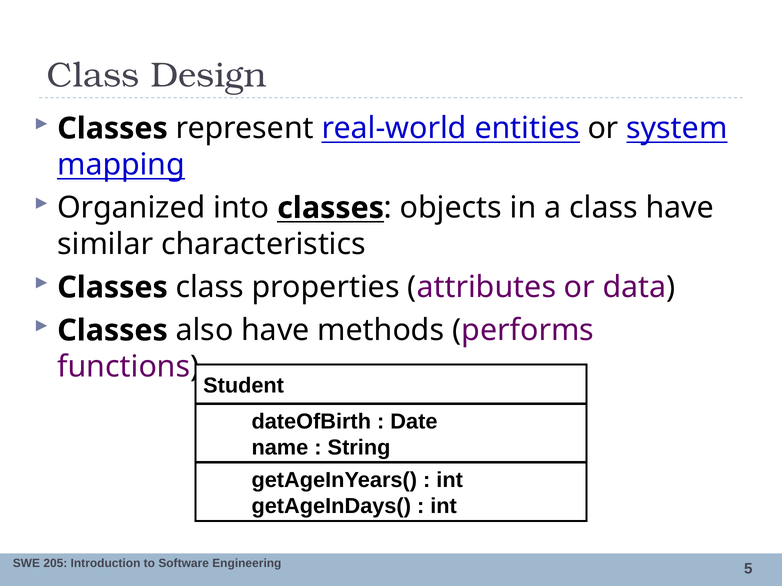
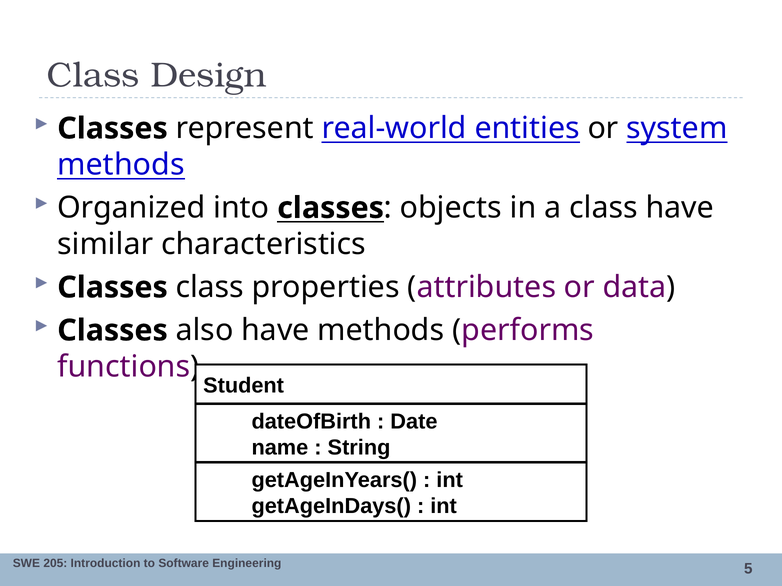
mapping at (121, 165): mapping -> methods
